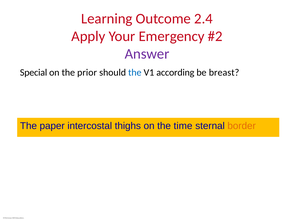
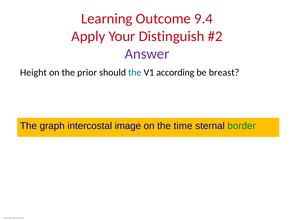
2.4: 2.4 -> 9.4
Emergency: Emergency -> Distinguish
Special: Special -> Height
paper: paper -> graph
thighs: thighs -> image
border colour: orange -> green
